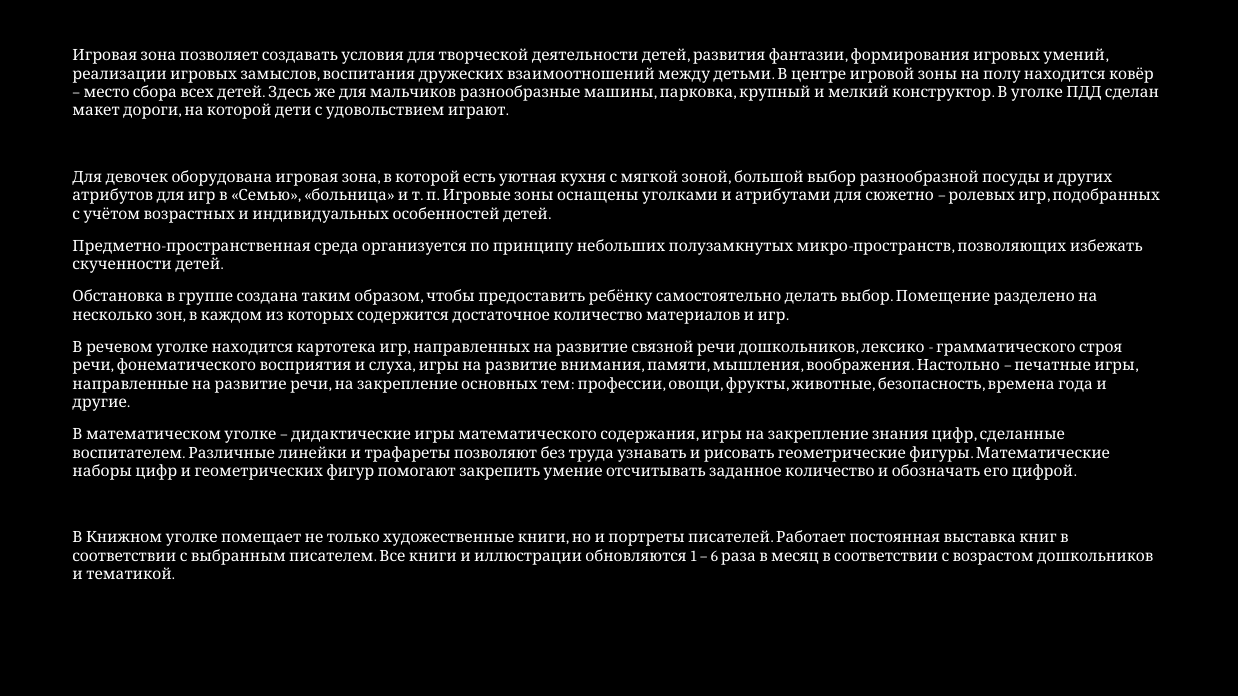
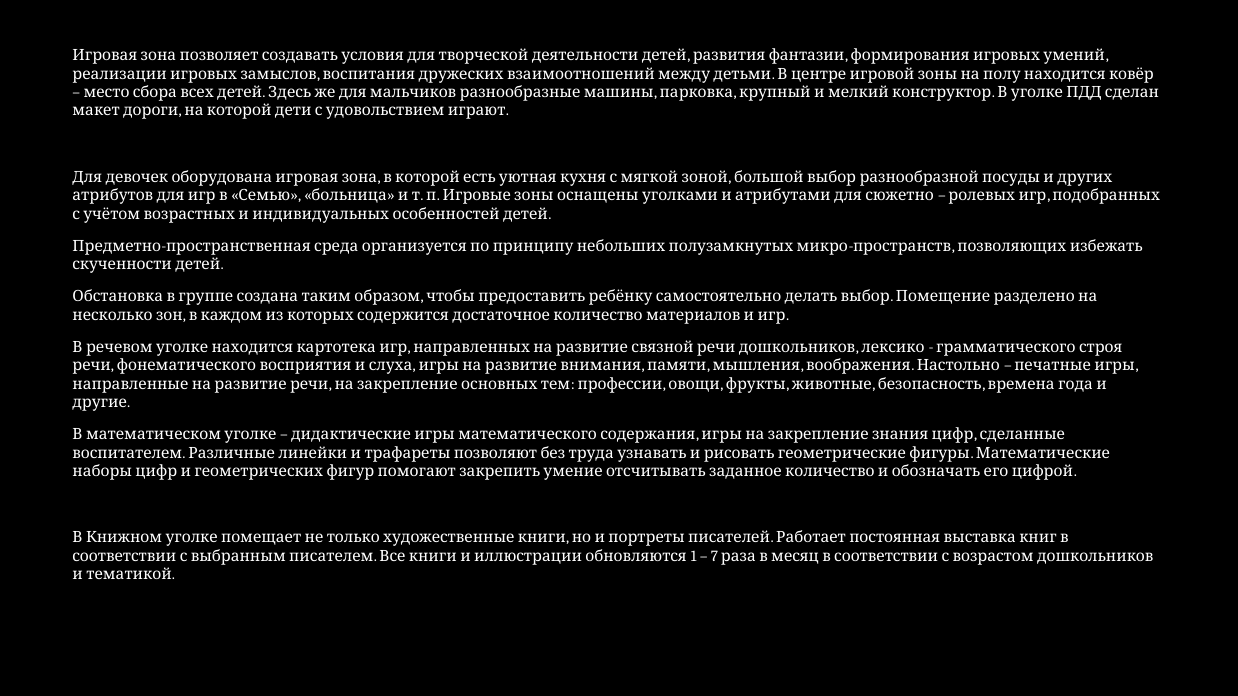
6: 6 -> 7
